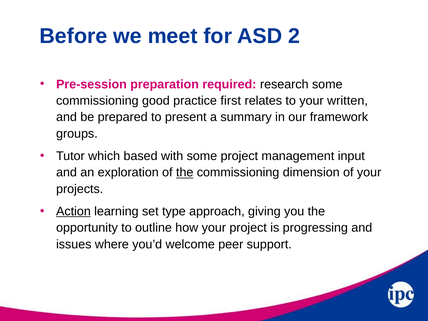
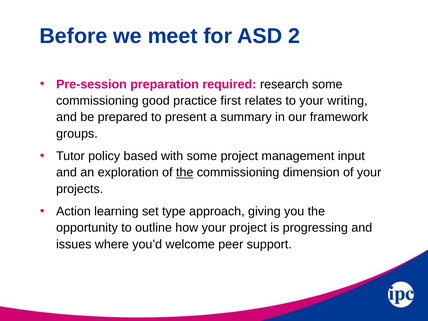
written: written -> writing
which: which -> policy
Action underline: present -> none
